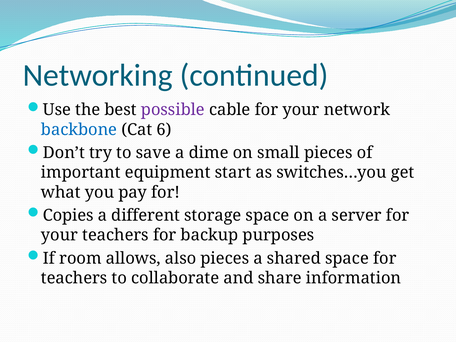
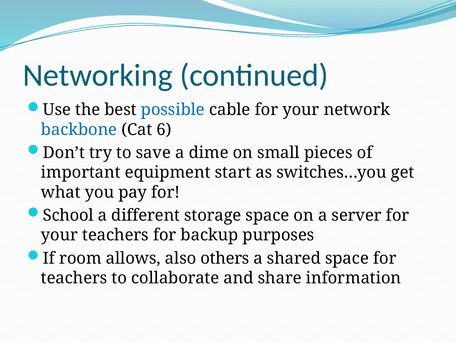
possible colour: purple -> blue
Copies: Copies -> School
also pieces: pieces -> others
